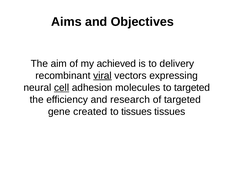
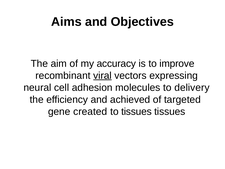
achieved: achieved -> accuracy
delivery: delivery -> improve
cell underline: present -> none
to targeted: targeted -> delivery
research: research -> achieved
